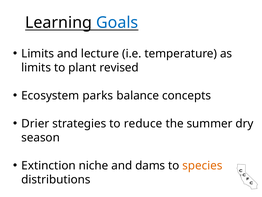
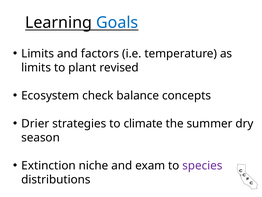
lecture: lecture -> factors
parks: parks -> check
reduce: reduce -> climate
dams: dams -> exam
species colour: orange -> purple
